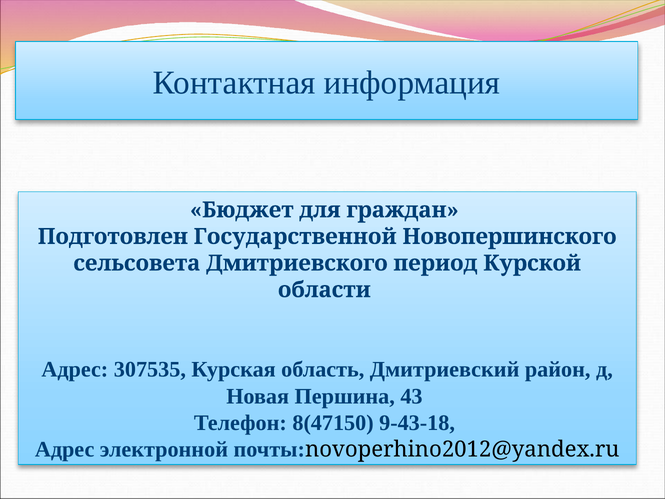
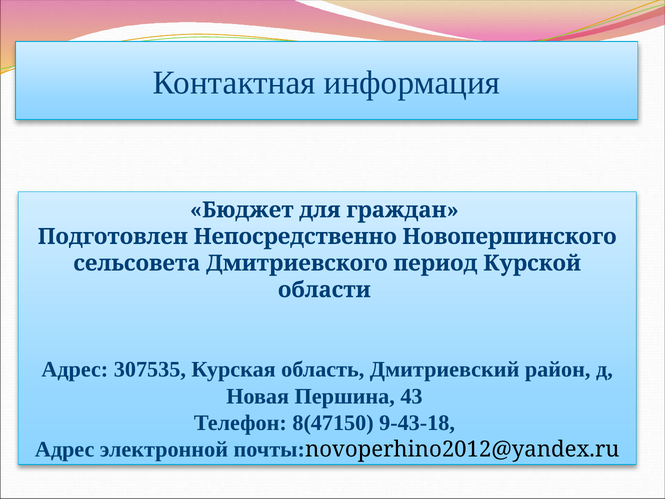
Государственной: Государственной -> Непосредственно
